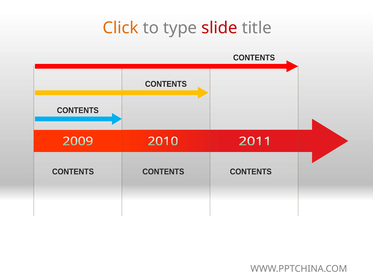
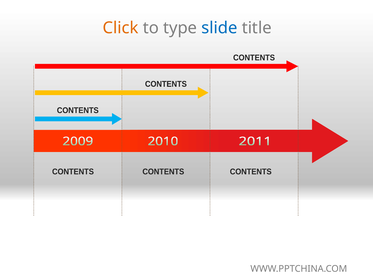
slide colour: red -> blue
